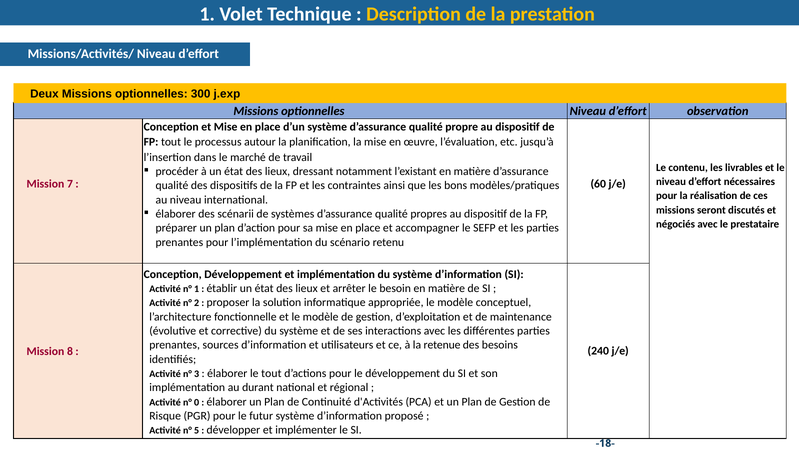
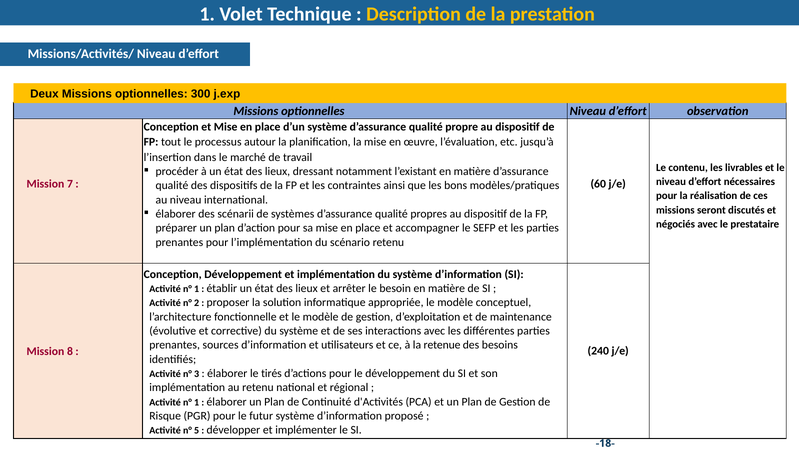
le tout: tout -> tirés
au durant: durant -> retenu
0 at (197, 403): 0 -> 1
